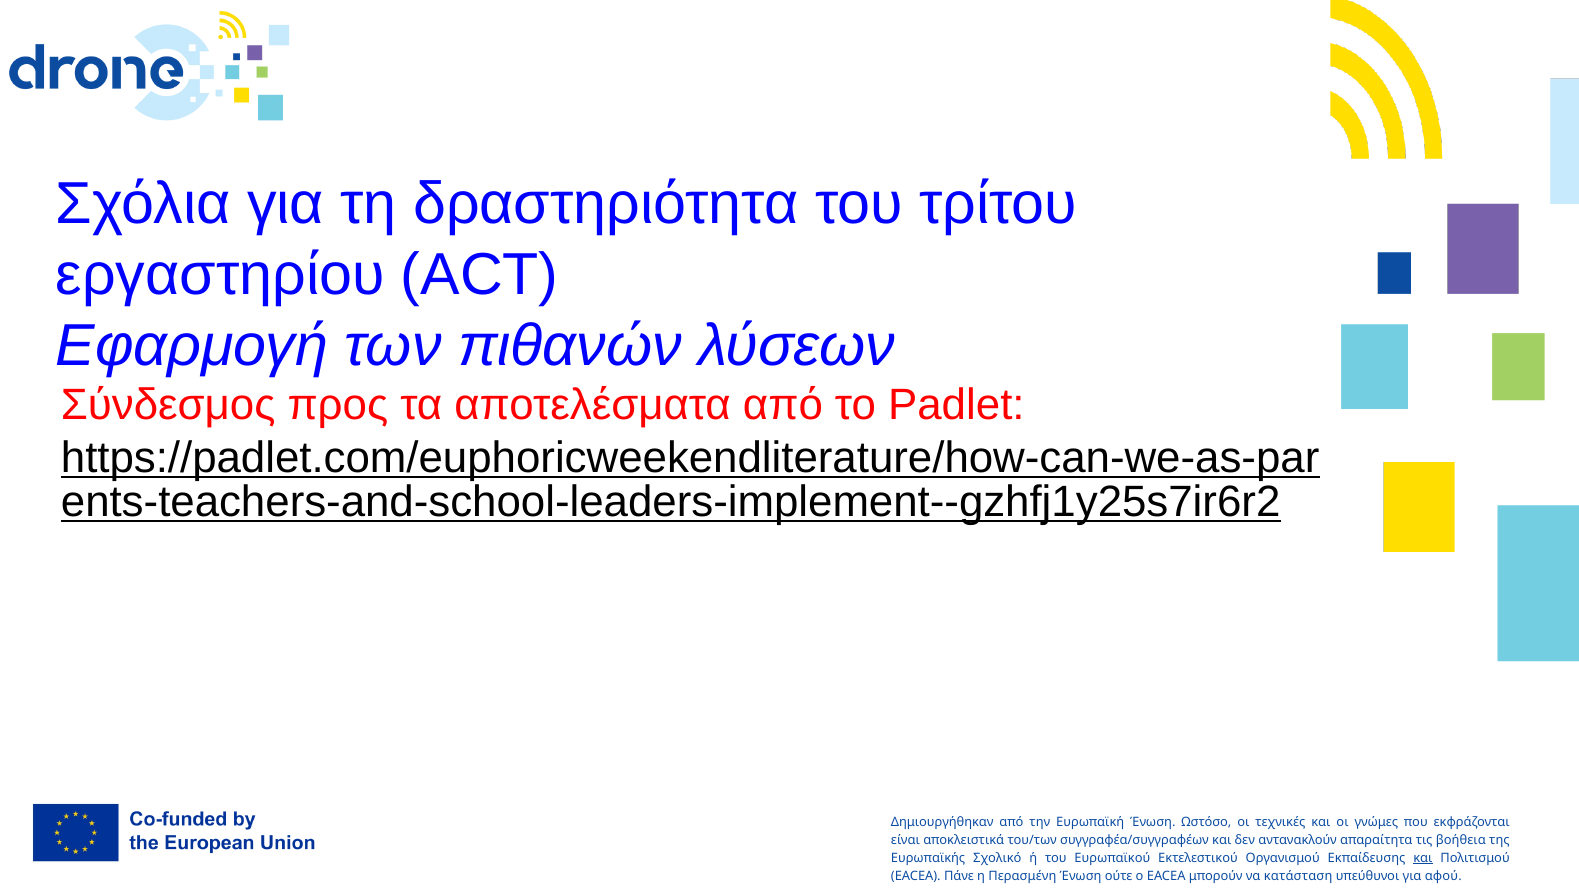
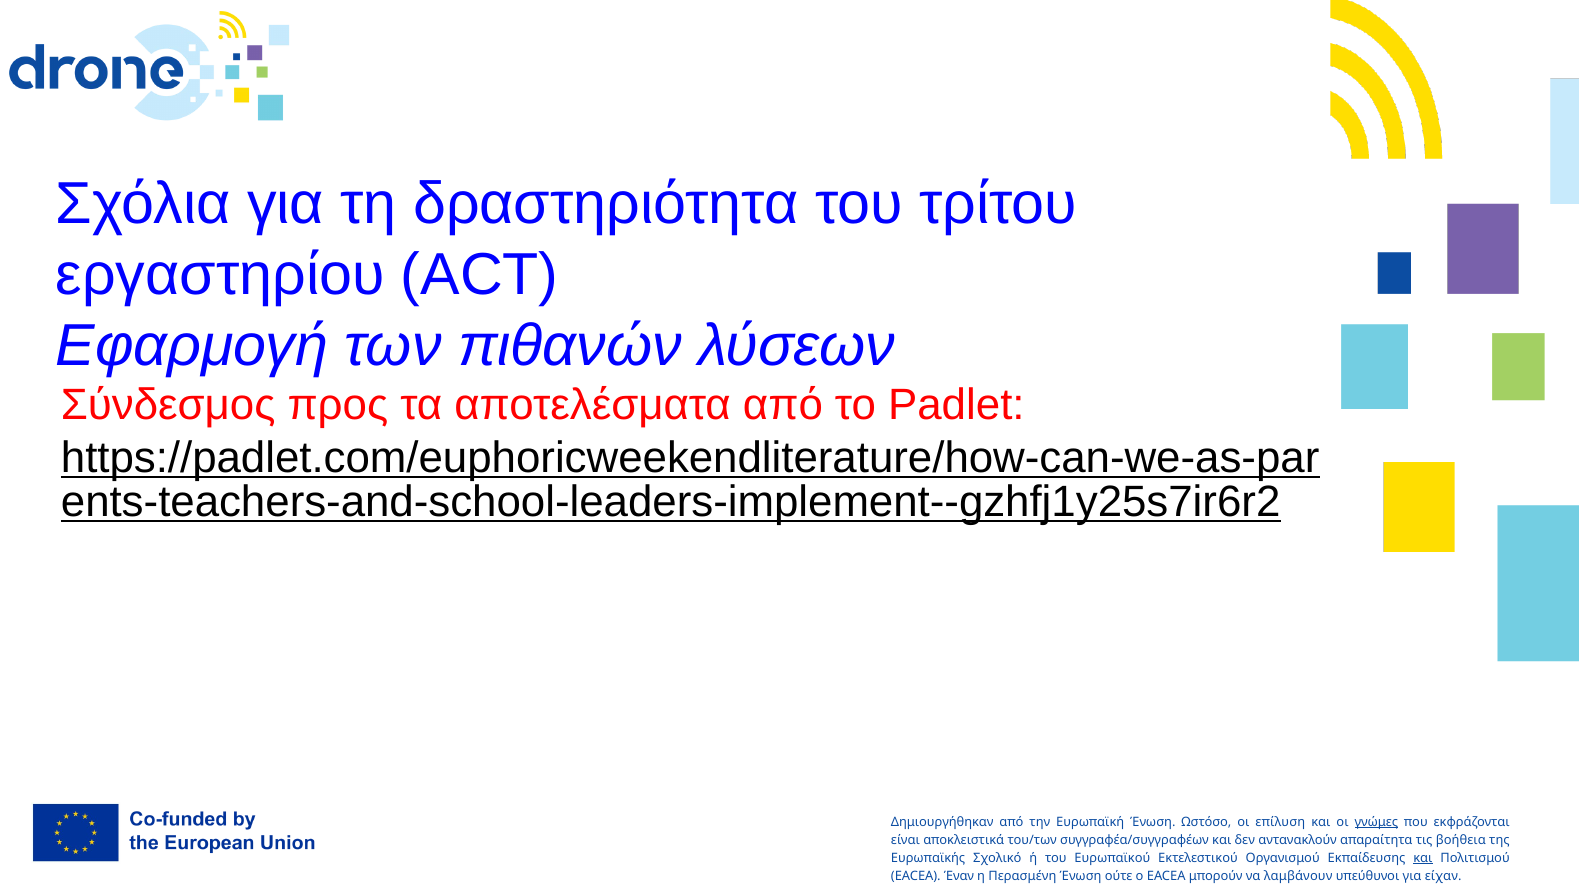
τεχνικές: τεχνικές -> επίλυση
γνώμες underline: none -> present
Πάνε: Πάνε -> Έναν
κατάσταση: κατάσταση -> λαμβάνουν
αφού: αφού -> είχαν
